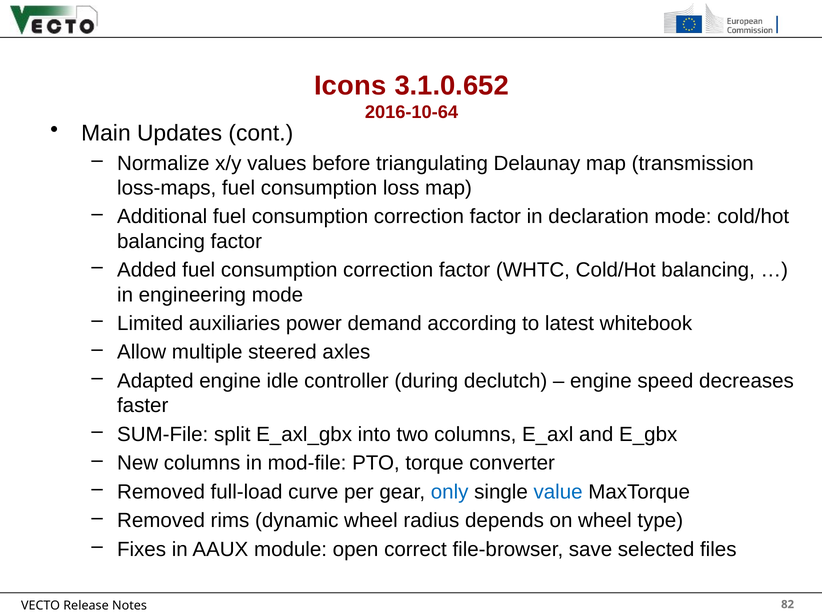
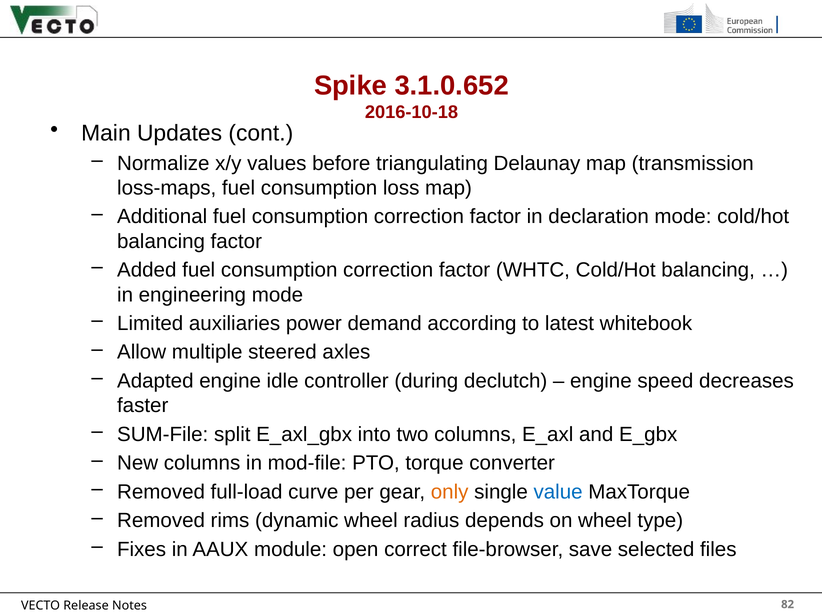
Icons: Icons -> Spike
2016-10-64: 2016-10-64 -> 2016-10-18
only colour: blue -> orange
